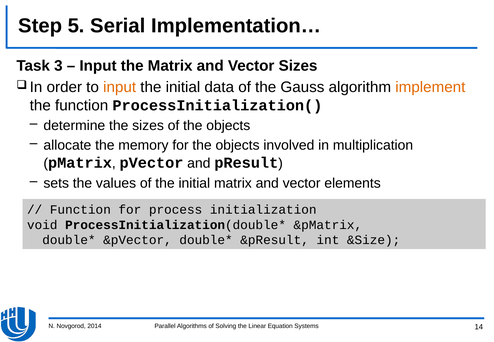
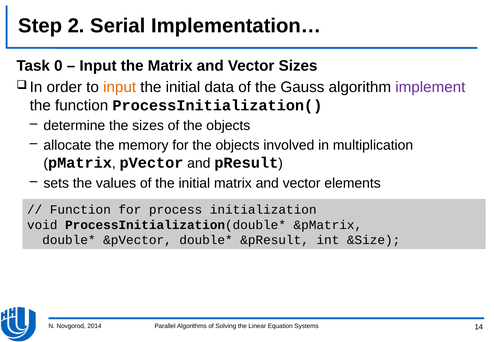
5: 5 -> 2
3: 3 -> 0
implement colour: orange -> purple
